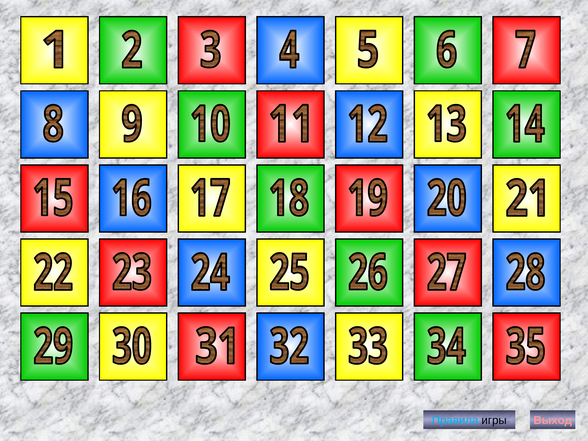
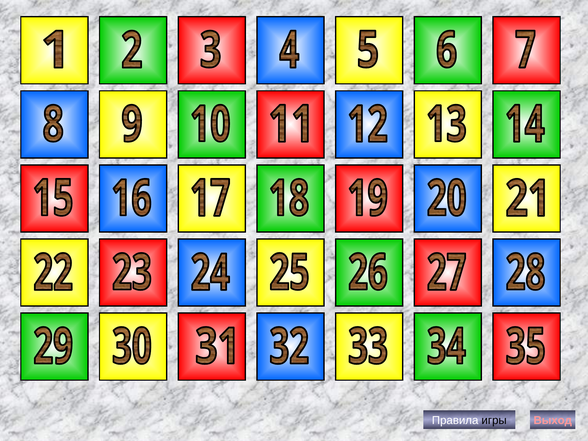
Правила colour: light blue -> white
